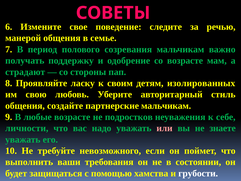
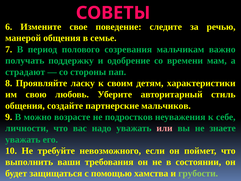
со возрасте: возрасте -> времени
изолированных: изолированных -> характеристики
партнерские мальчикам: мальчикам -> мальчиков
любые: любые -> можно
грубости colour: white -> light green
